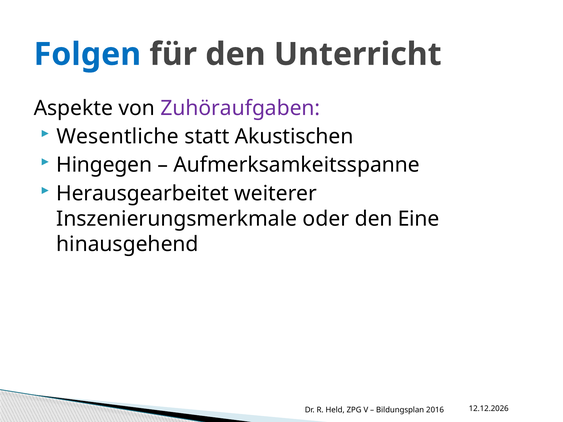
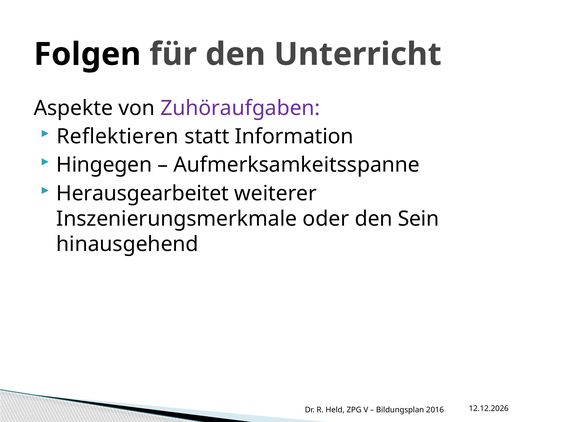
Folgen colour: blue -> black
Wesentliche: Wesentliche -> Reflektieren
Akustischen: Akustischen -> Information
Eine: Eine -> Sein
